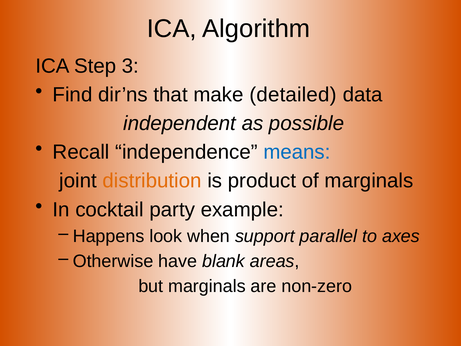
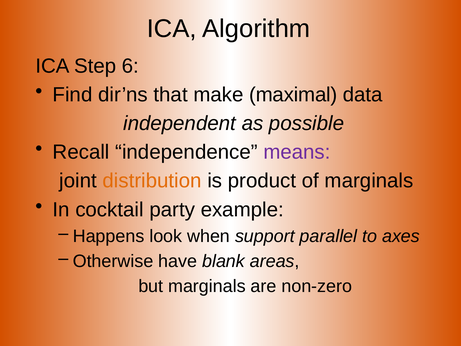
3: 3 -> 6
detailed: detailed -> maximal
means colour: blue -> purple
